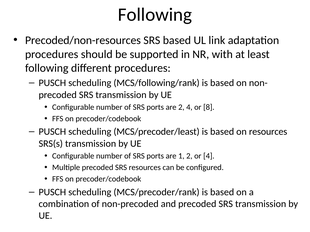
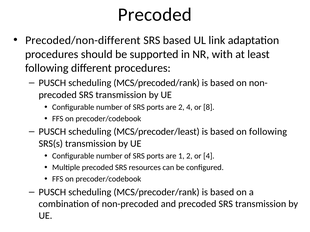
Following at (155, 15): Following -> Precoded
Precoded/non-resources: Precoded/non-resources -> Precoded/non-different
MCS/following/rank: MCS/following/rank -> MCS/precoded/rank
on resources: resources -> following
